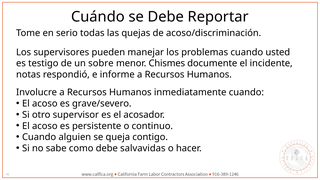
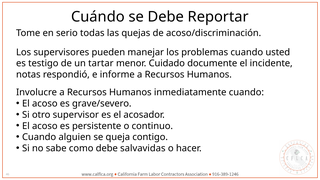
sobre: sobre -> tartar
Chismes: Chismes -> Cuidado
